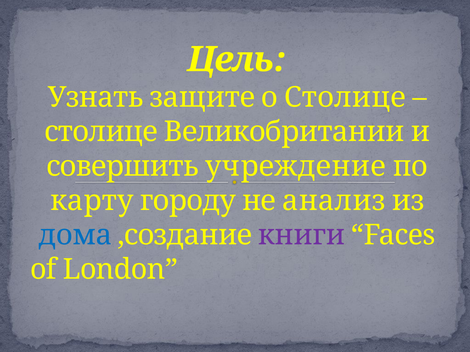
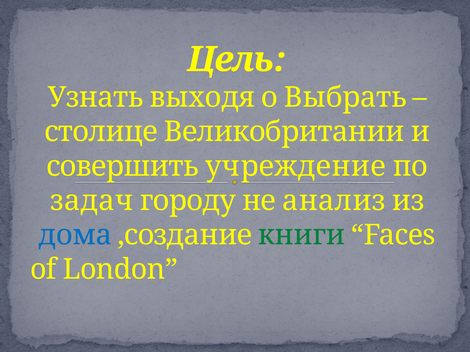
защите: защите -> выходя
о Столице: Столице -> Выбрать
карту: карту -> задач
книги colour: purple -> green
